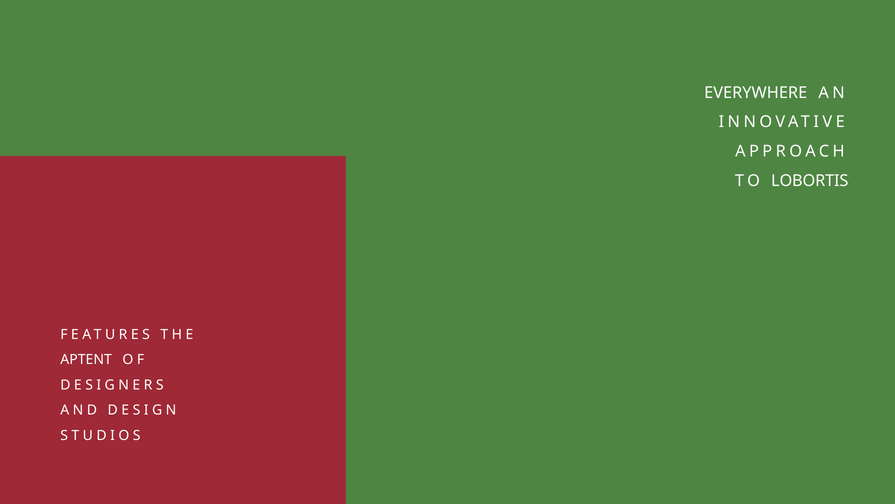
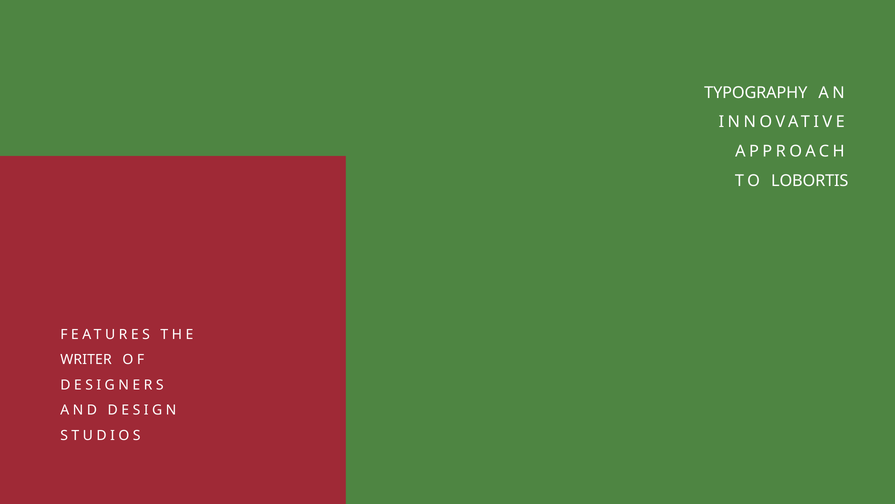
EVERYWHERE: EVERYWHERE -> TYPOGRAPHY
APTENT: APTENT -> WRITER
